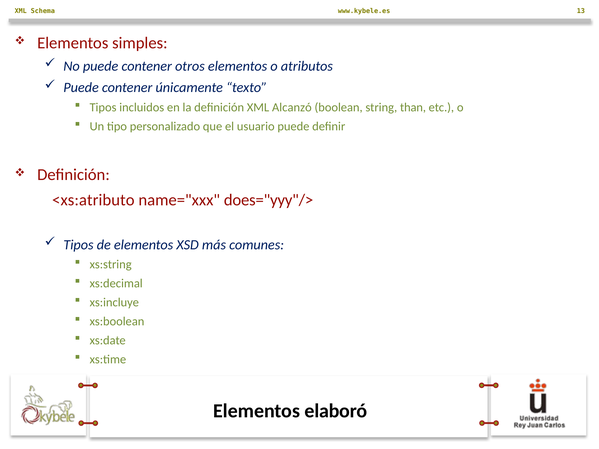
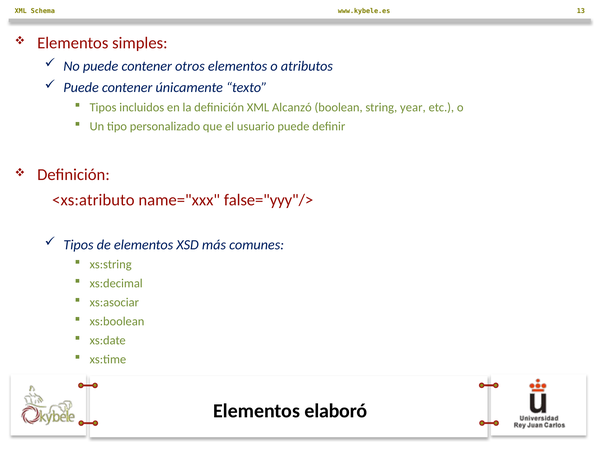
than: than -> year
does="yyy"/>: does="yyy"/> -> false="yyy"/>
xs:incluye: xs:incluye -> xs:asociar
